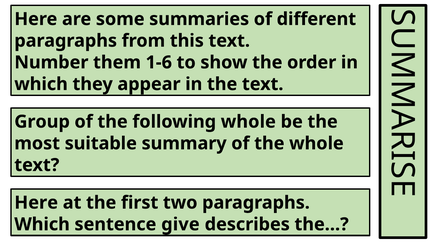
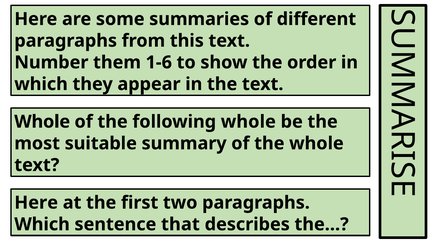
Group at (42, 121): Group -> Whole
give: give -> that
